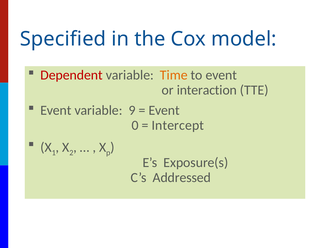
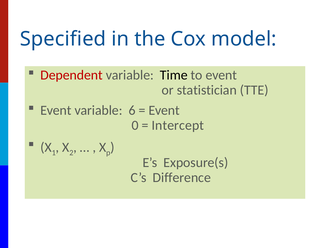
Time colour: orange -> black
interaction: interaction -> statistician
9: 9 -> 6
Addressed: Addressed -> Difference
